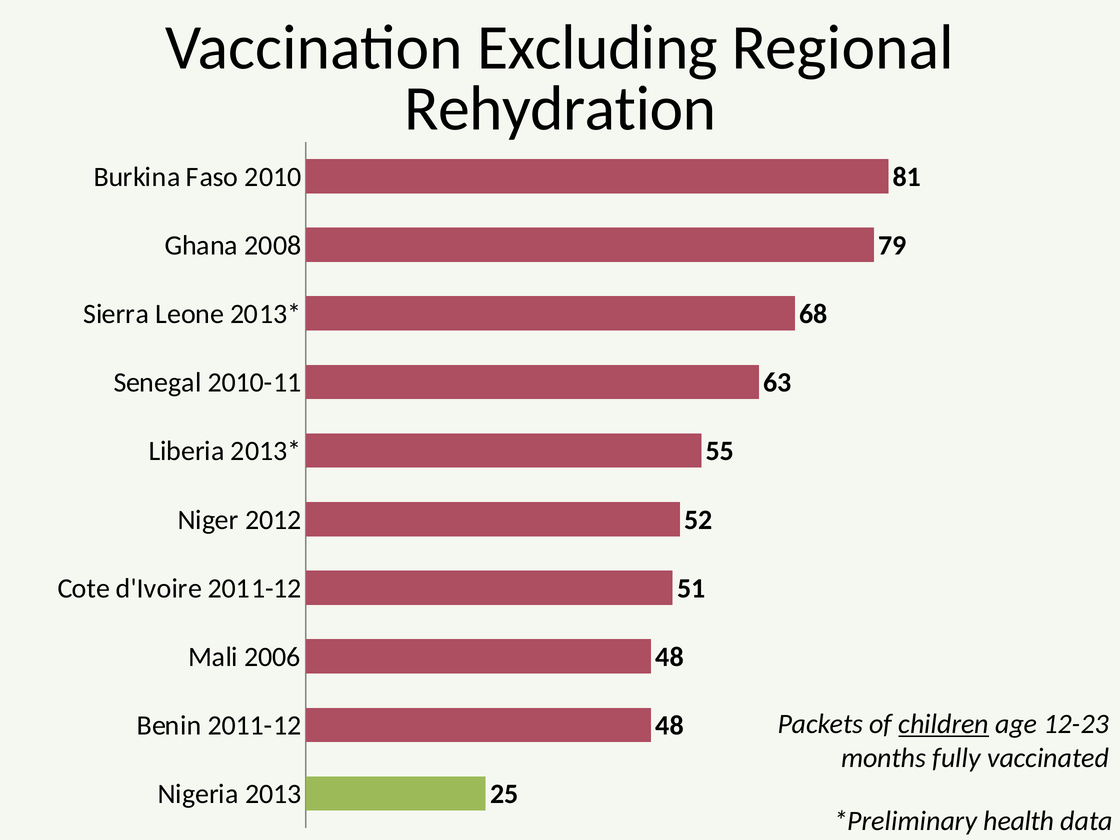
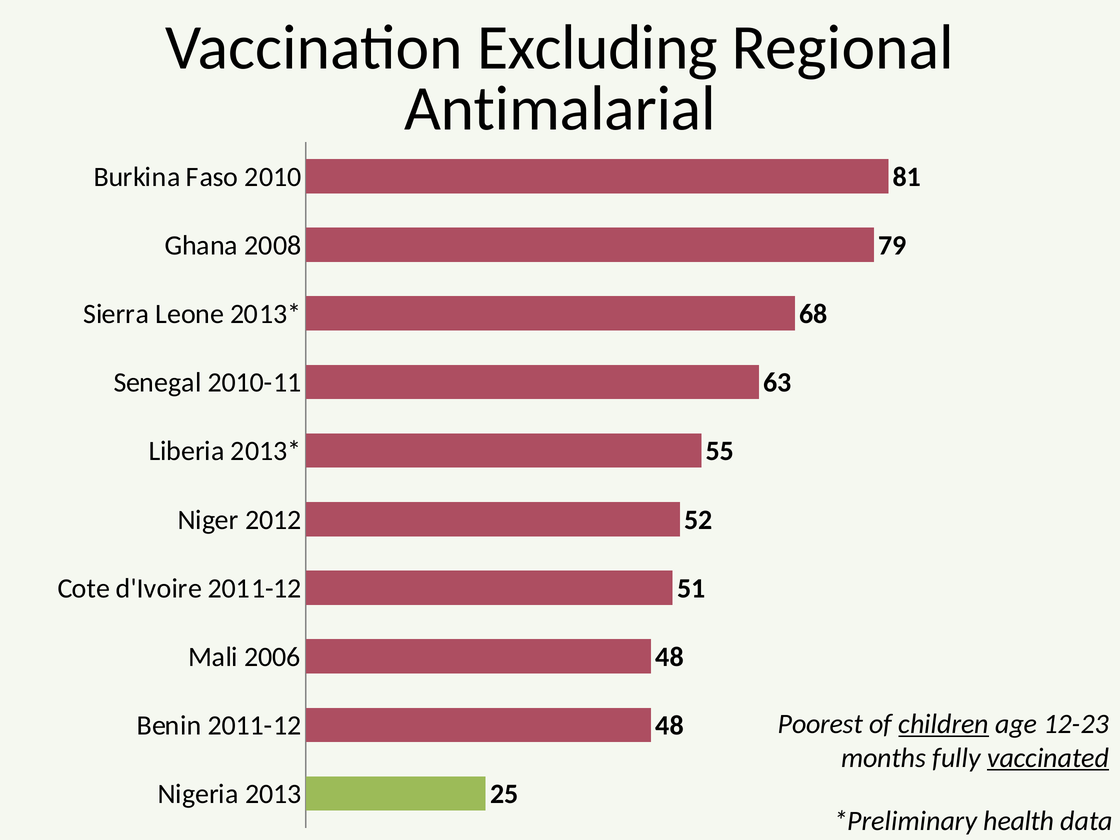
Rehydration: Rehydration -> Antimalarial
Packets: Packets -> Poorest
vaccinated underline: none -> present
